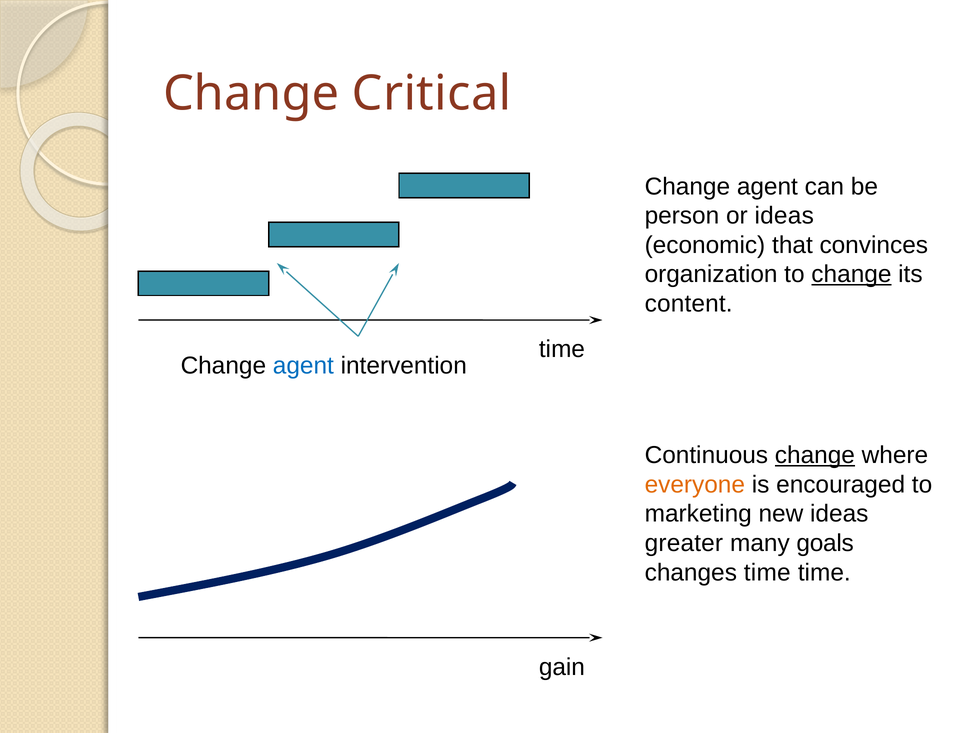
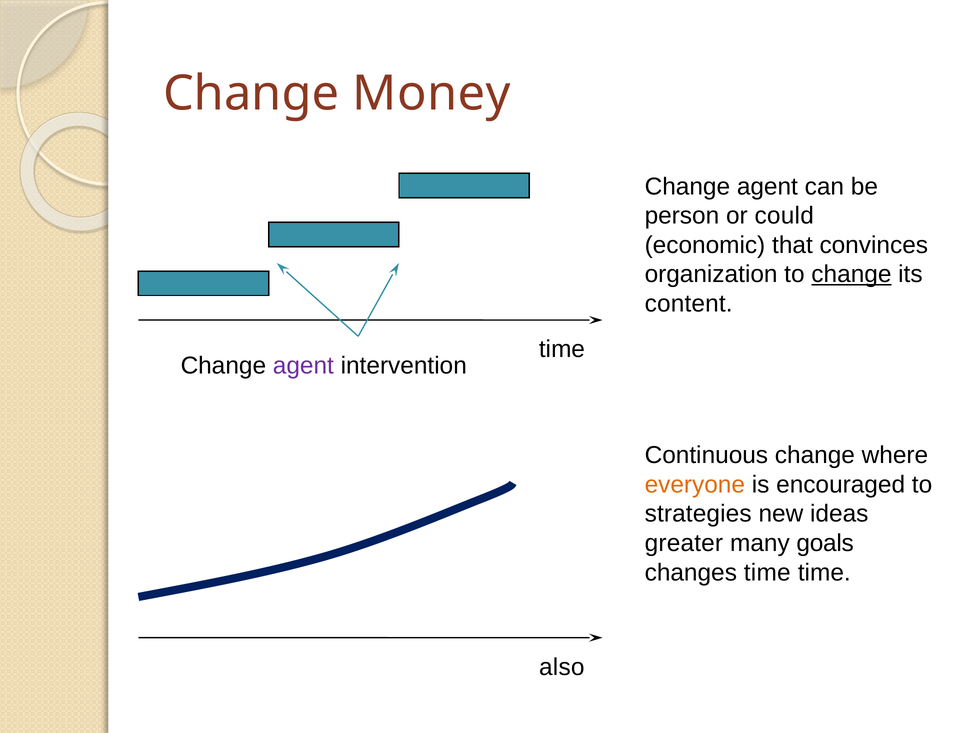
Critical: Critical -> Money
or ideas: ideas -> could
agent at (303, 365) colour: blue -> purple
change at (815, 455) underline: present -> none
marketing: marketing -> strategies
gain: gain -> also
